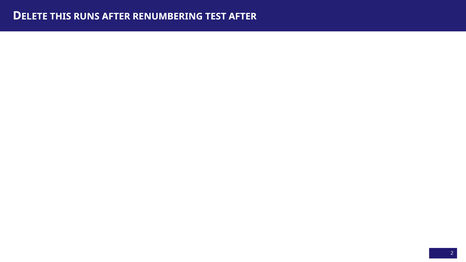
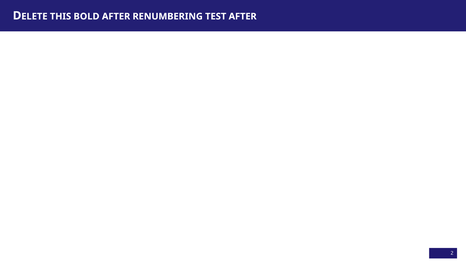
RUNS: RUNS -> BOLD
